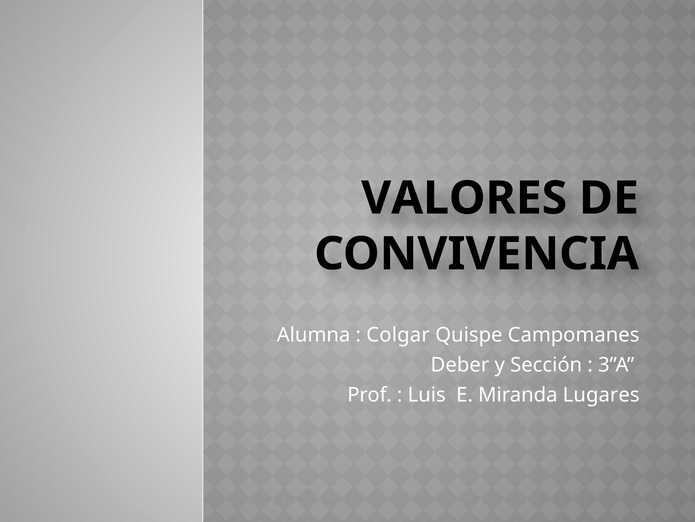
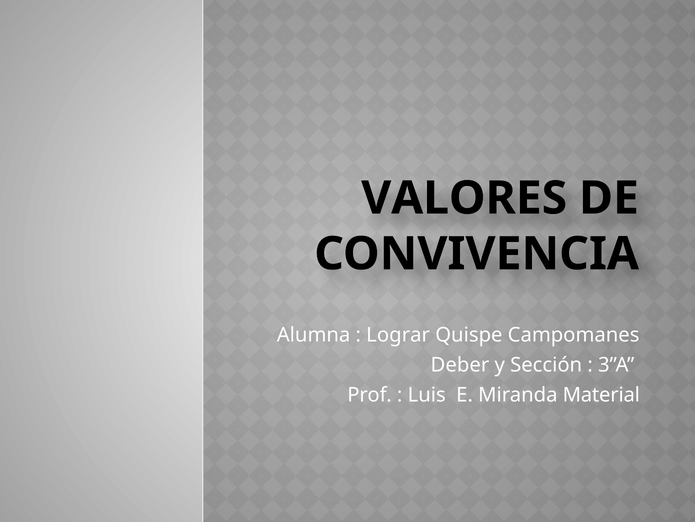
Colgar: Colgar -> Lograr
Lugares: Lugares -> Material
